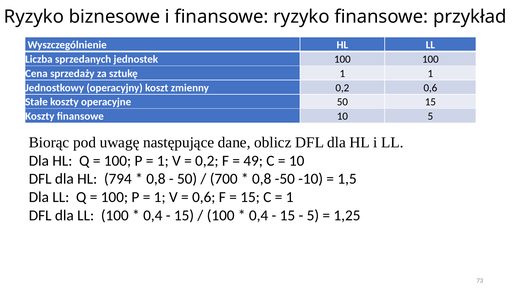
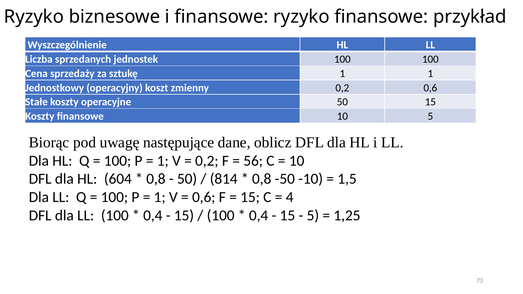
49: 49 -> 56
794: 794 -> 604
700: 700 -> 814
1 at (290, 197): 1 -> 4
